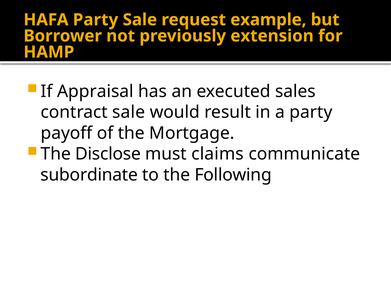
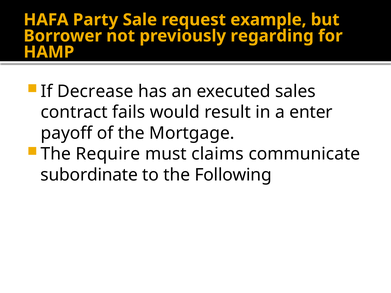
extension: extension -> regarding
Appraisal: Appraisal -> Decrease
contract sale: sale -> fails
a party: party -> enter
Disclose: Disclose -> Require
